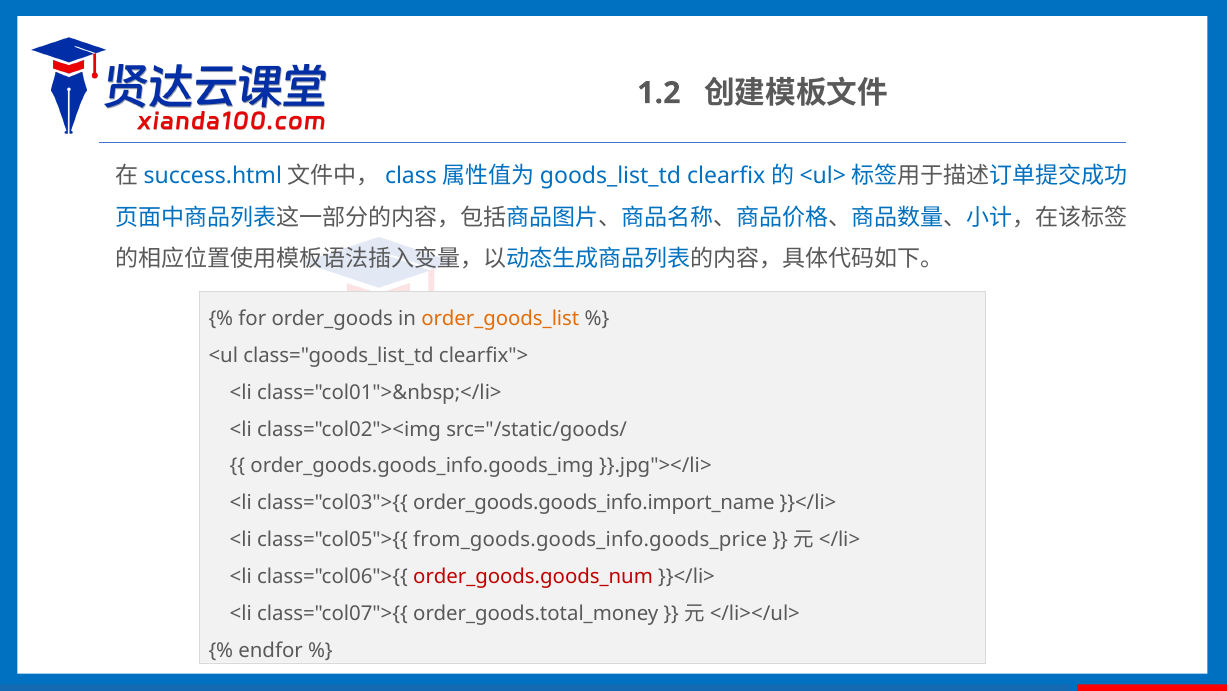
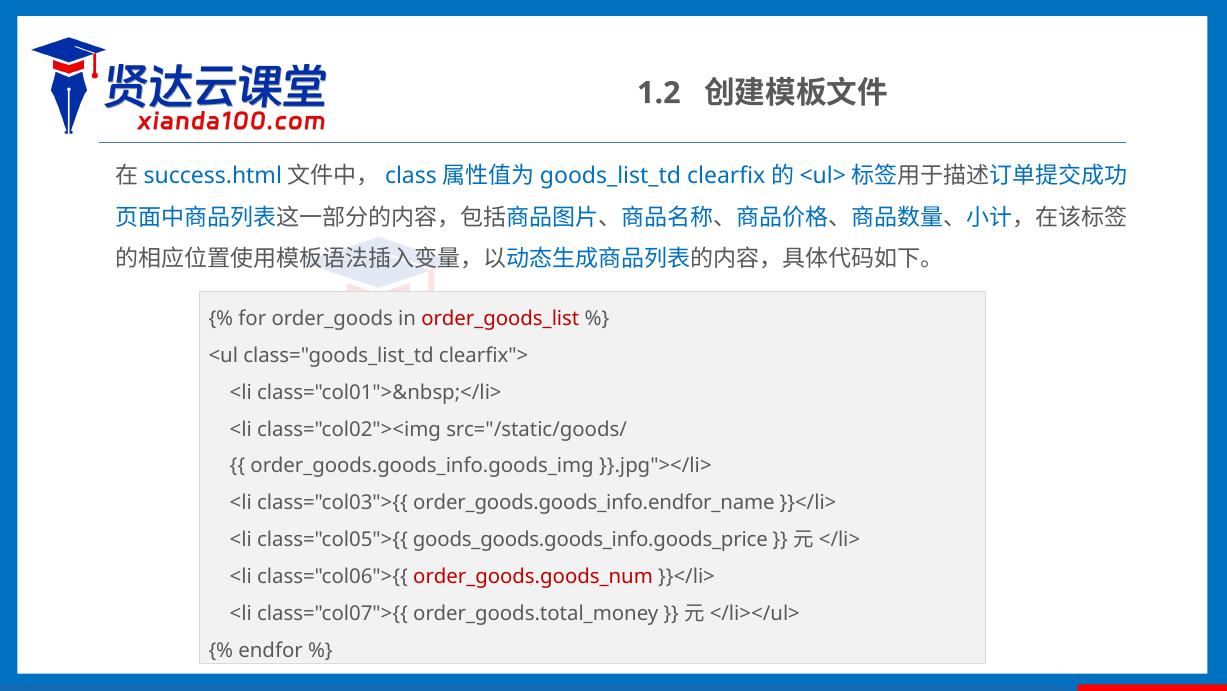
order_goods_list colour: orange -> red
order_goods.goods_info.import_name: order_goods.goods_info.import_name -> order_goods.goods_info.endfor_name
from_goods.goods_info.goods_price: from_goods.goods_info.goods_price -> goods_goods.goods_info.goods_price
